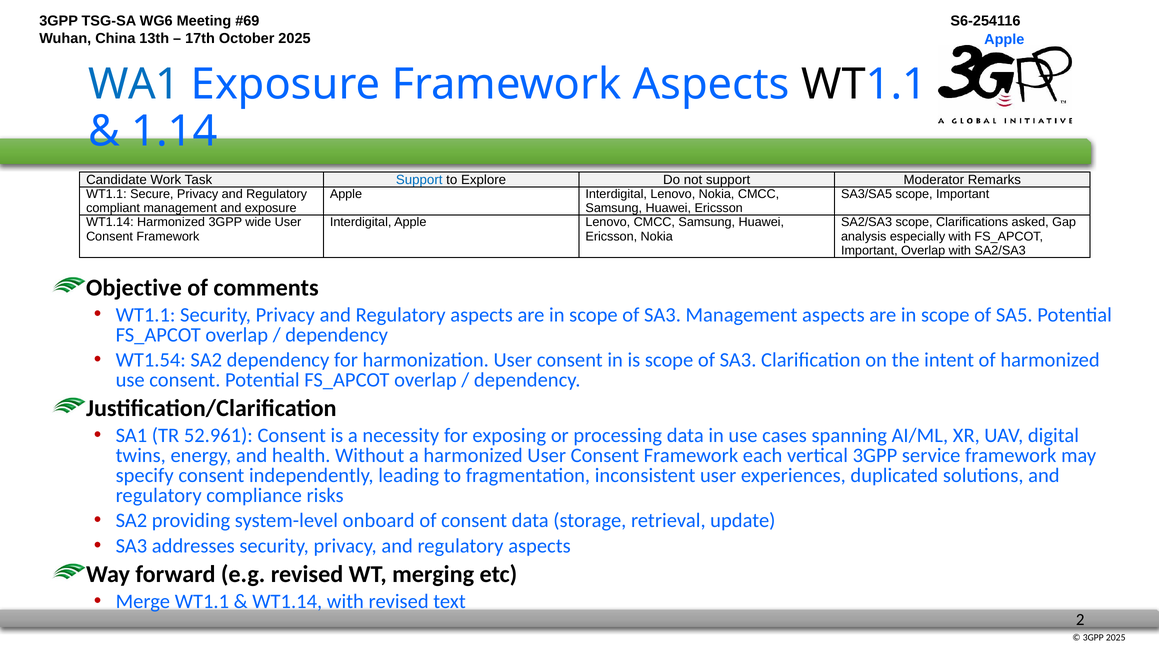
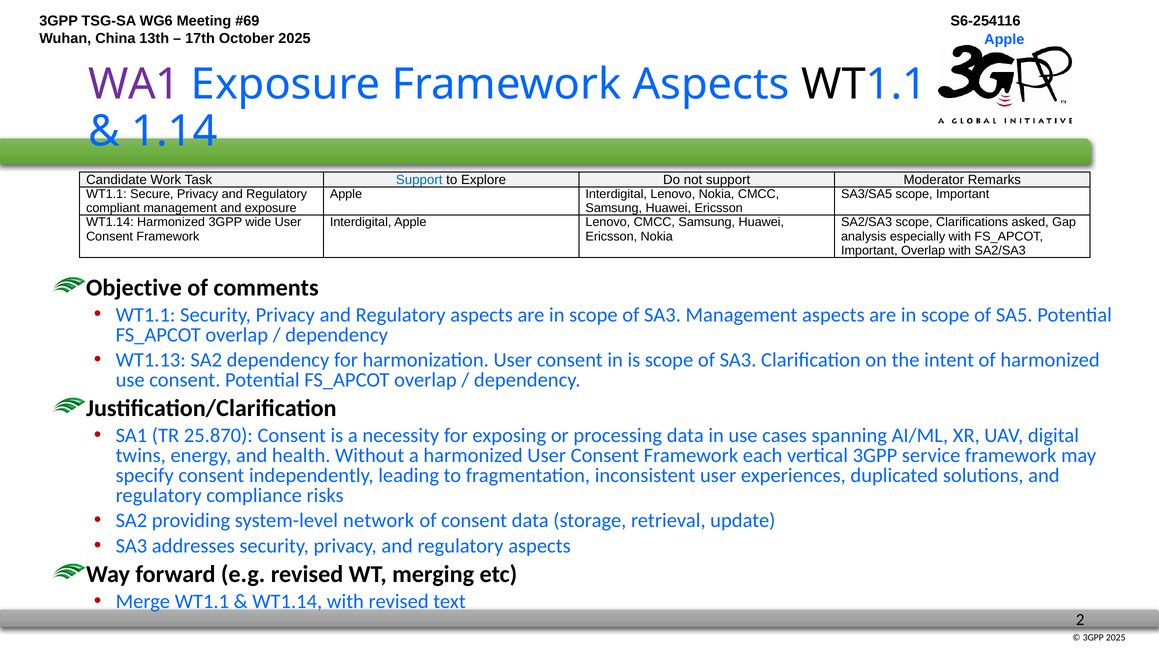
WA1 colour: blue -> purple
WT1.54: WT1.54 -> WT1.13
52.961: 52.961 -> 25.870
onboard: onboard -> network
